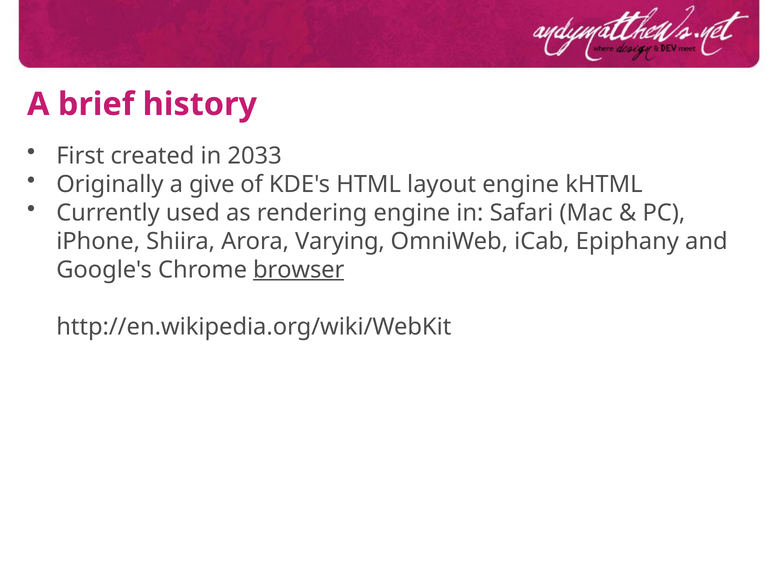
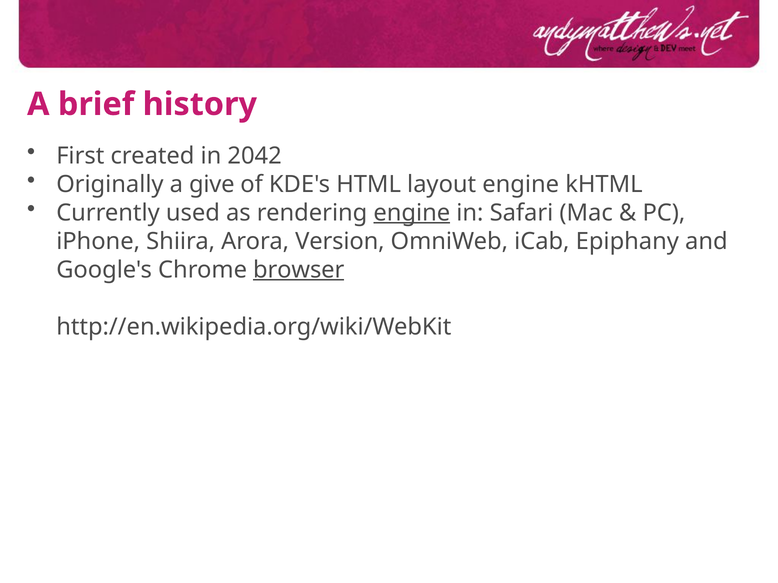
2033: 2033 -> 2042
engine at (412, 213) underline: none -> present
Varying: Varying -> Version
